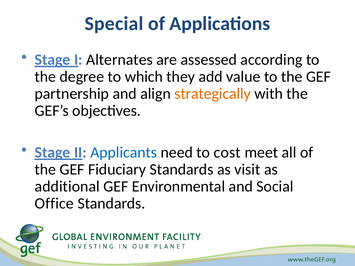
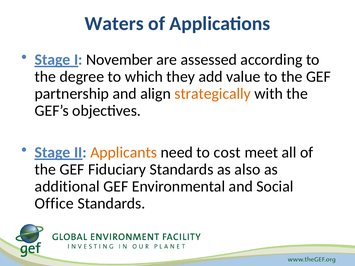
Special: Special -> Waters
Alternates: Alternates -> November
Applicants colour: blue -> orange
visit: visit -> also
